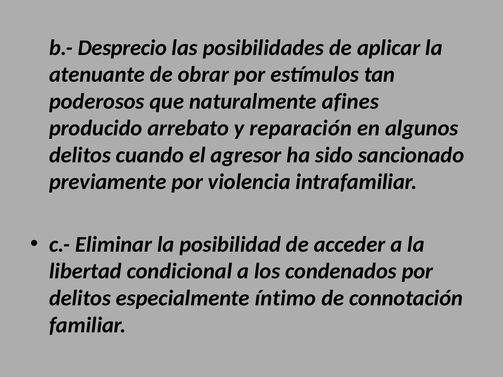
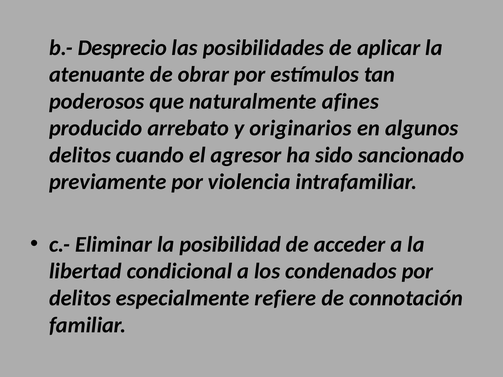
reparación: reparación -> originarios
íntimo: íntimo -> refiere
